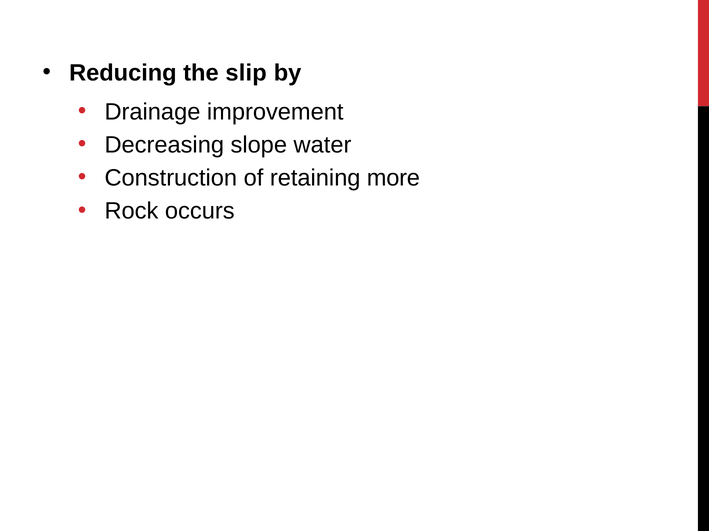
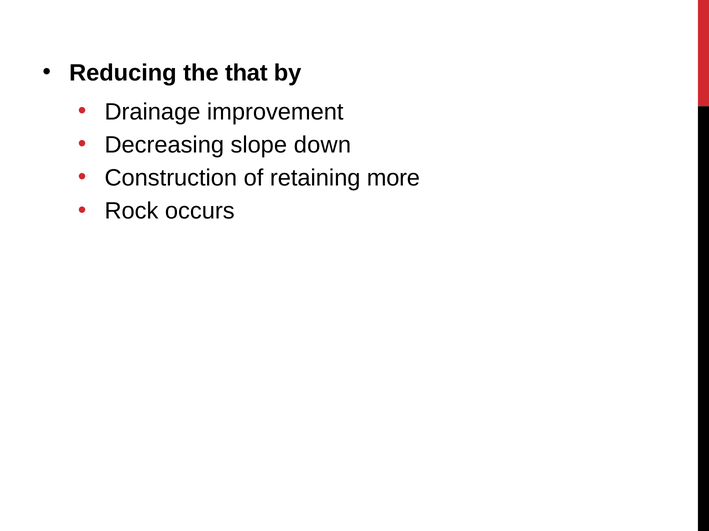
slip: slip -> that
water: water -> down
